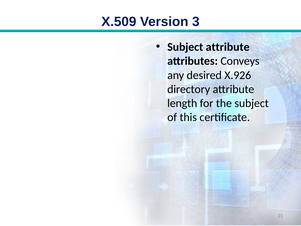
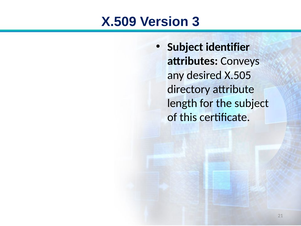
Subject attribute: attribute -> identifier
X.926: X.926 -> X.505
